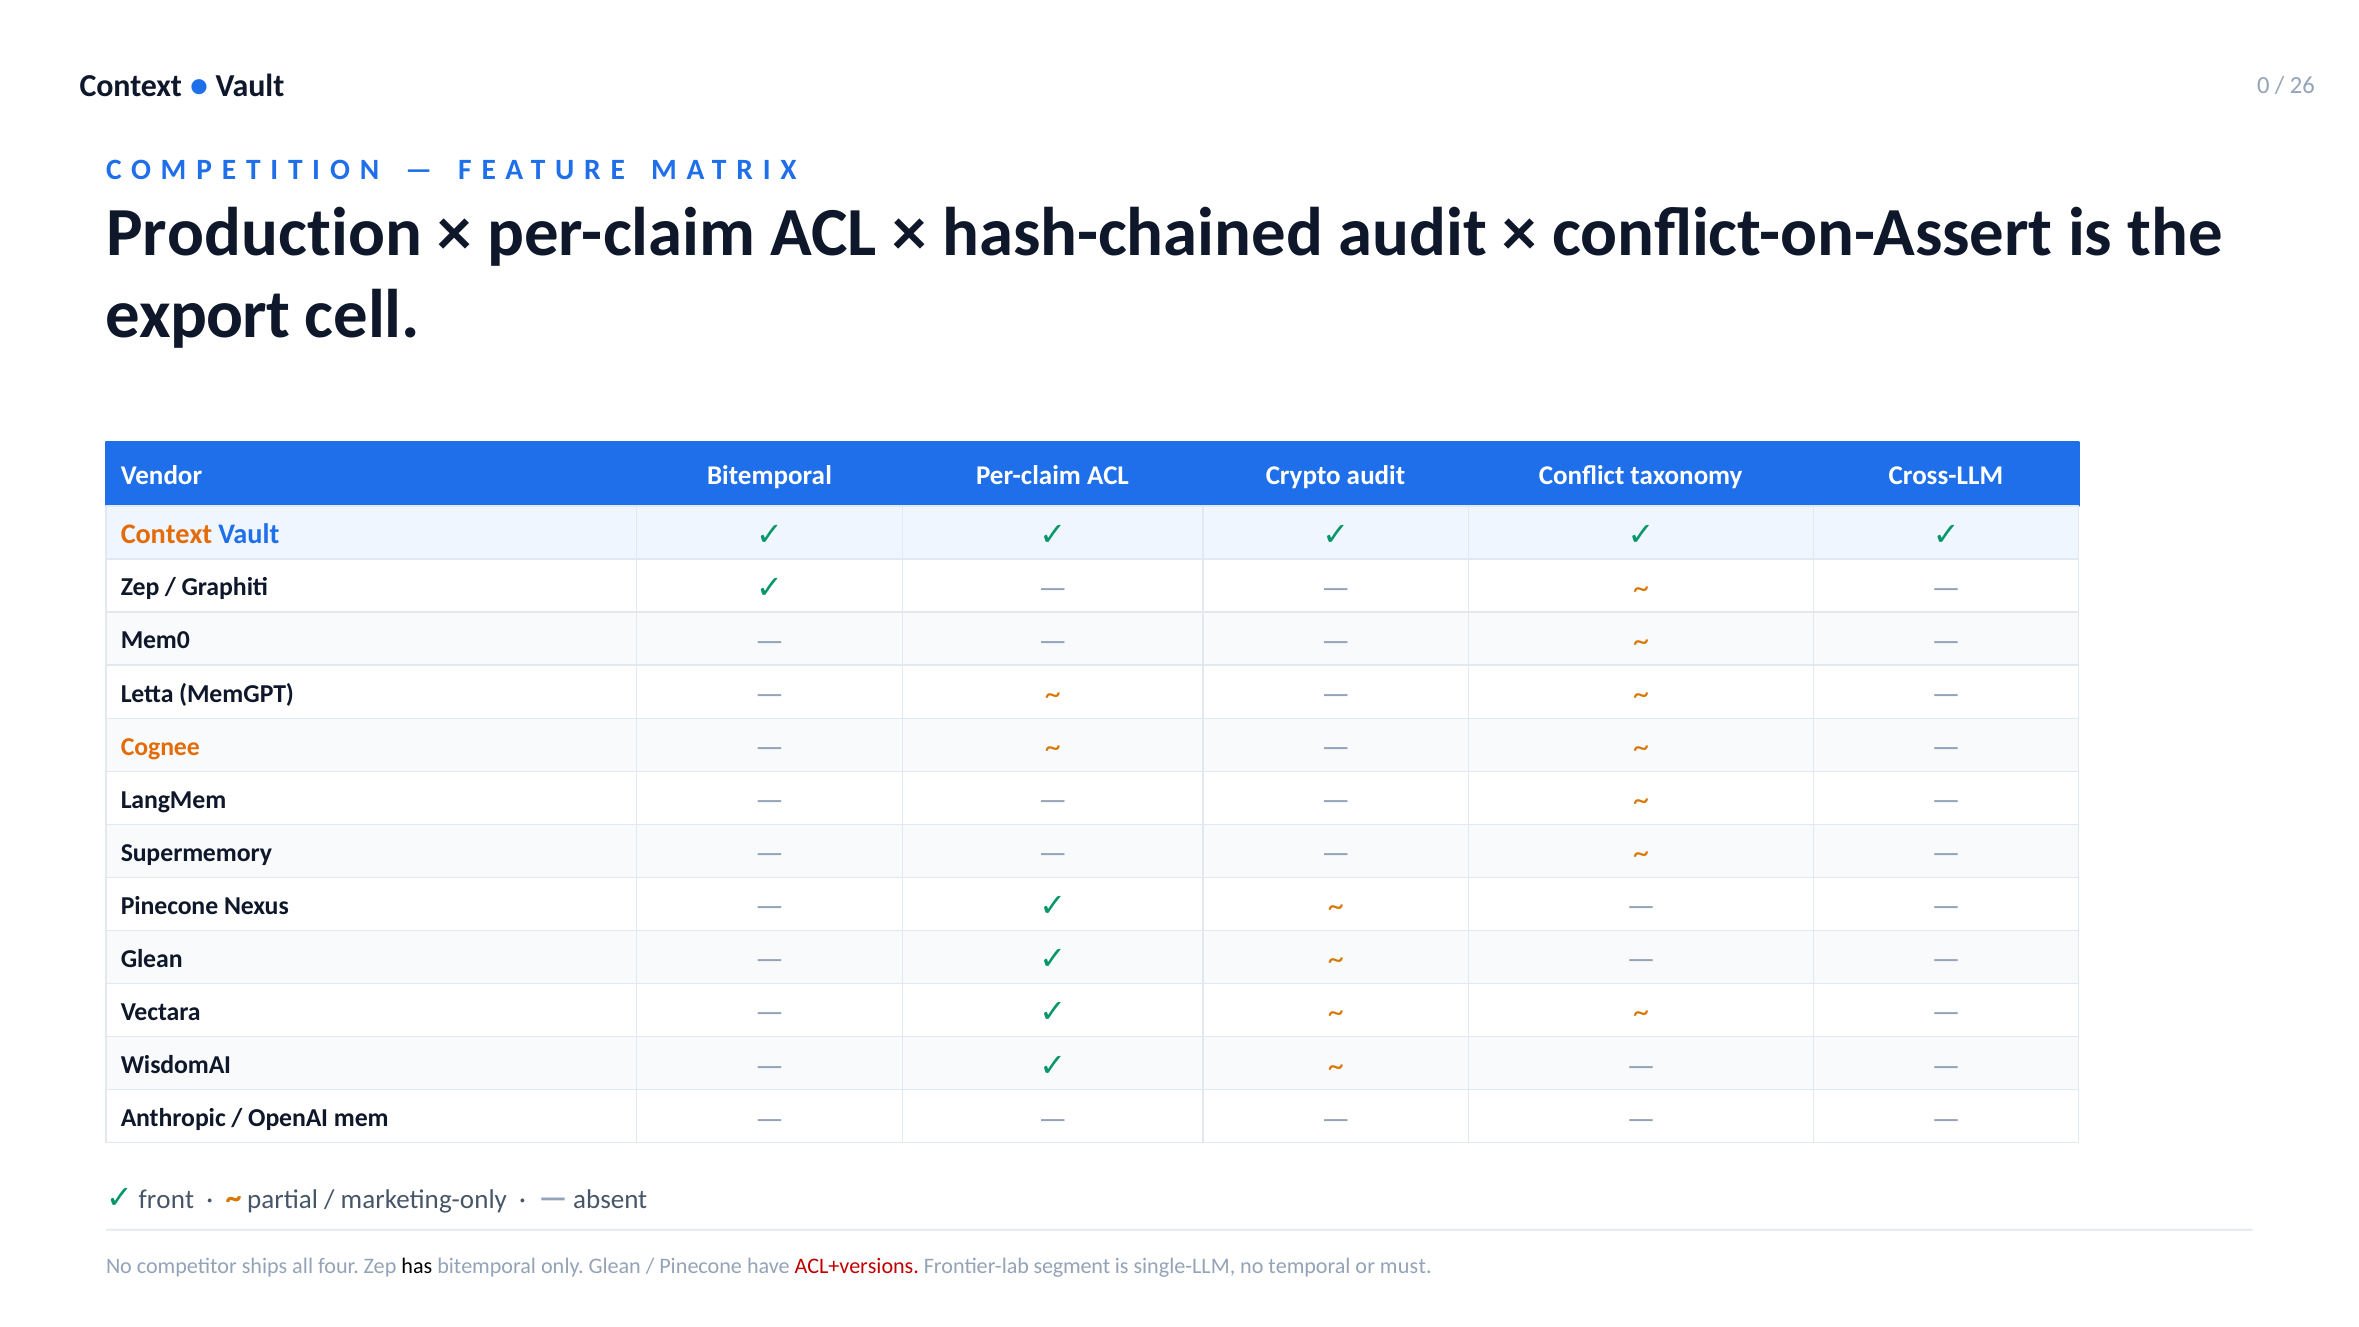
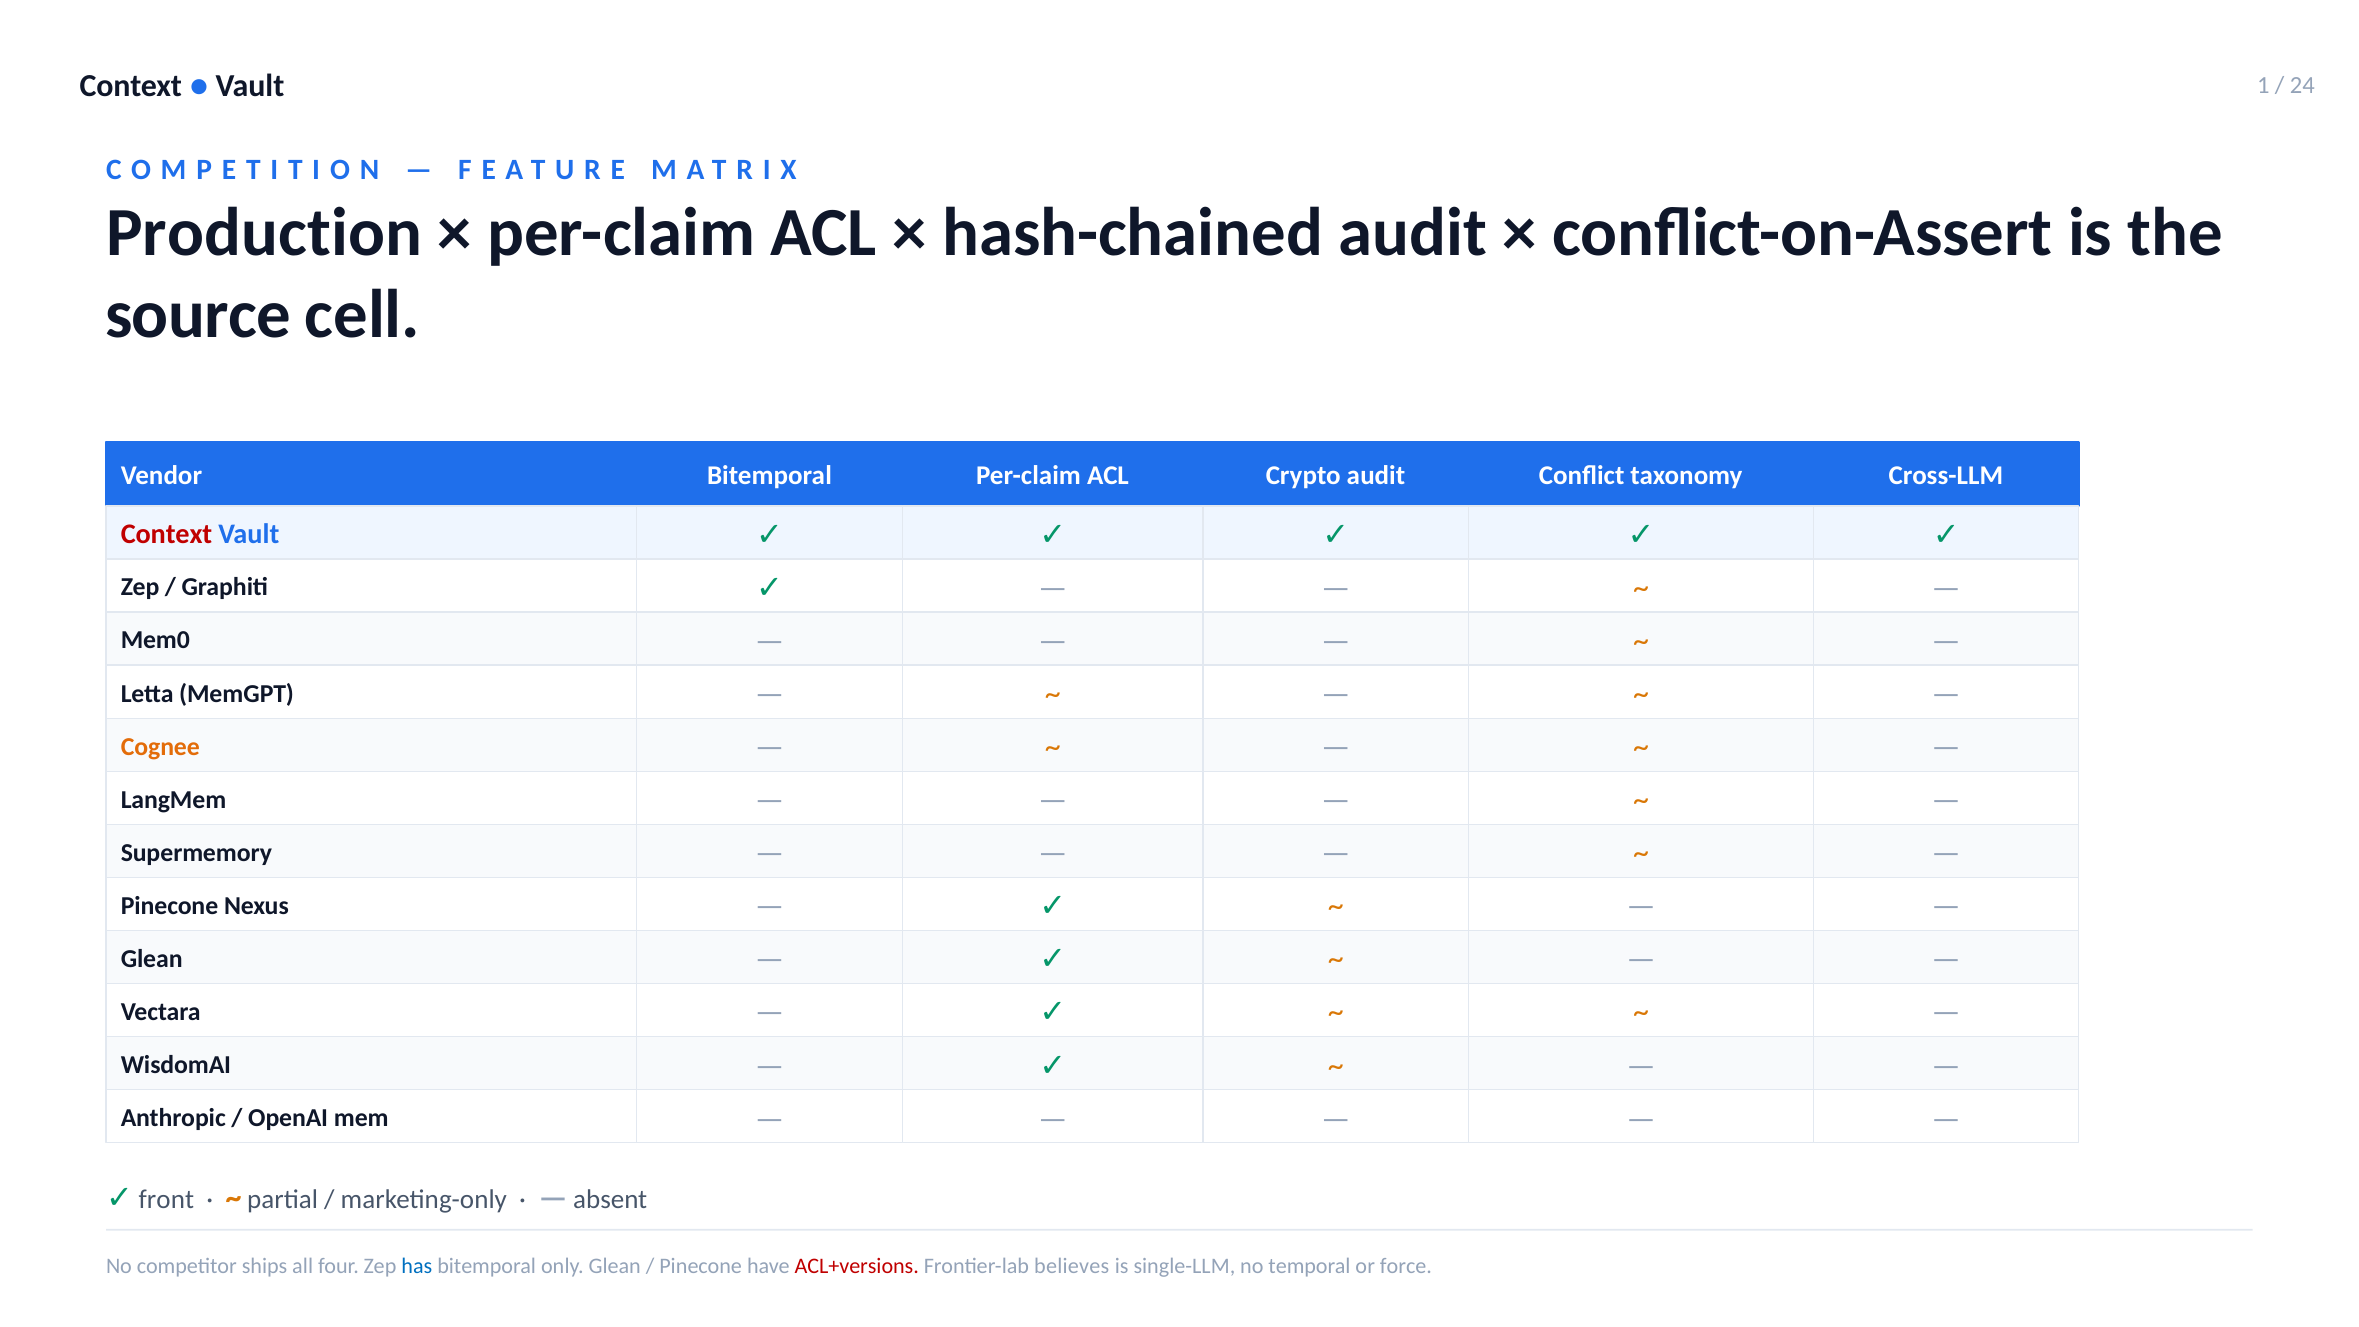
0: 0 -> 1
26: 26 -> 24
export: export -> source
Context at (166, 534) colour: orange -> red
has colour: black -> blue
segment: segment -> believes
must: must -> force
